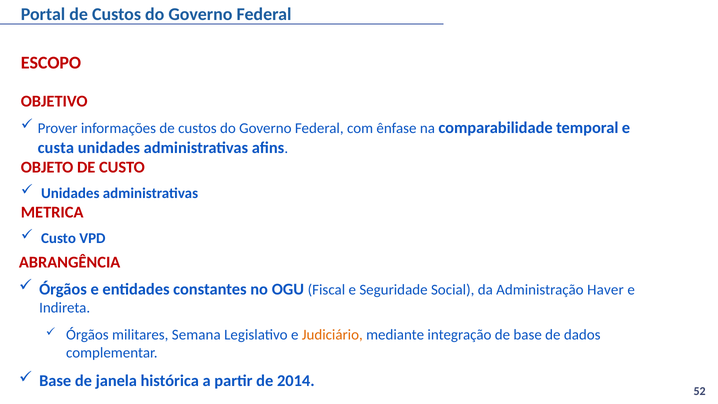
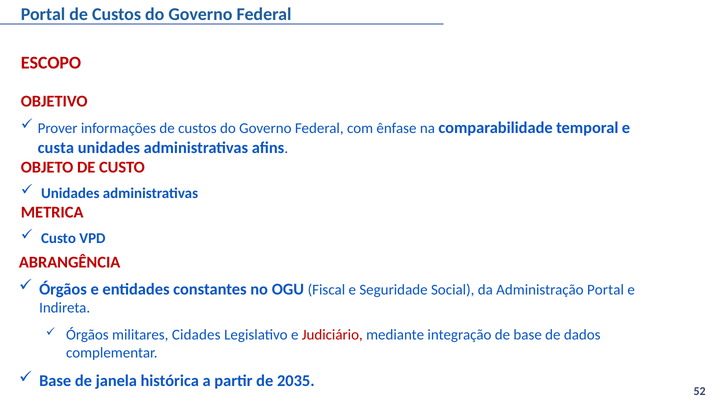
Administração Haver: Haver -> Portal
Semana: Semana -> Cidades
Judiciário colour: orange -> red
2014: 2014 -> 2035
